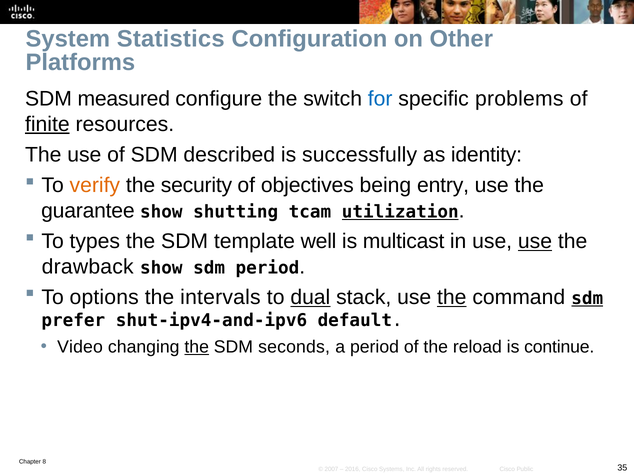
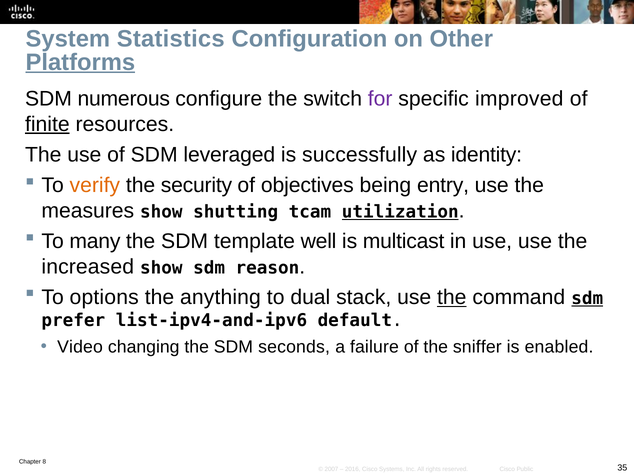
Platforms underline: none -> present
measured: measured -> numerous
for colour: blue -> purple
problems: problems -> improved
described: described -> leveraged
guarantee: guarantee -> measures
types: types -> many
use at (535, 242) underline: present -> none
drawback: drawback -> increased
sdm period: period -> reason
intervals: intervals -> anything
dual underline: present -> none
shut-ipv4-and-ipv6: shut-ipv4-and-ipv6 -> list-ipv4-and-ipv6
the at (197, 347) underline: present -> none
a period: period -> failure
reload: reload -> sniffer
continue: continue -> enabled
